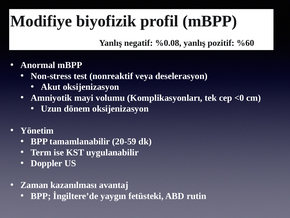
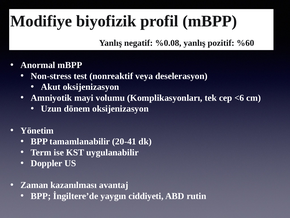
<0: <0 -> <6
20-59: 20-59 -> 20-41
fetüsteki: fetüsteki -> ciddiyeti
